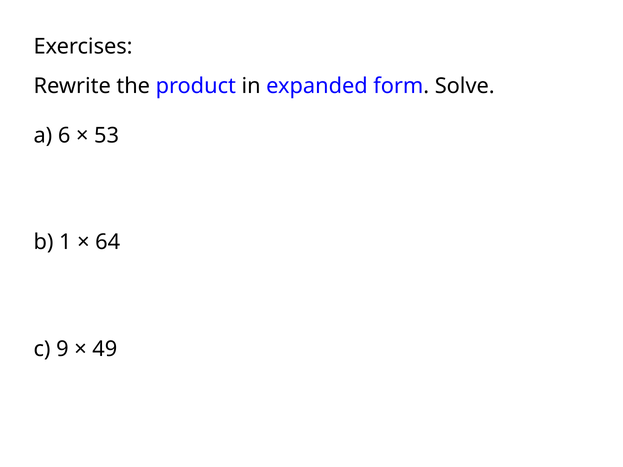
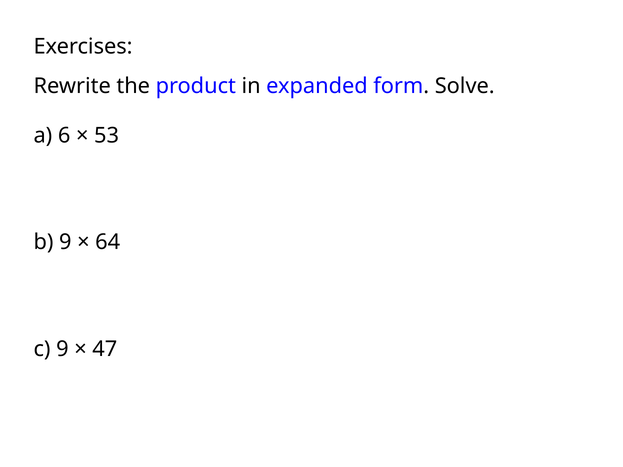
b 1: 1 -> 9
49: 49 -> 47
